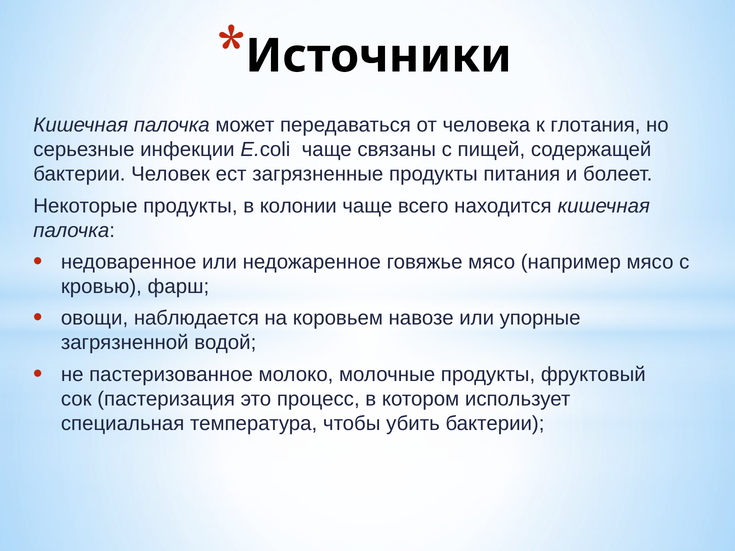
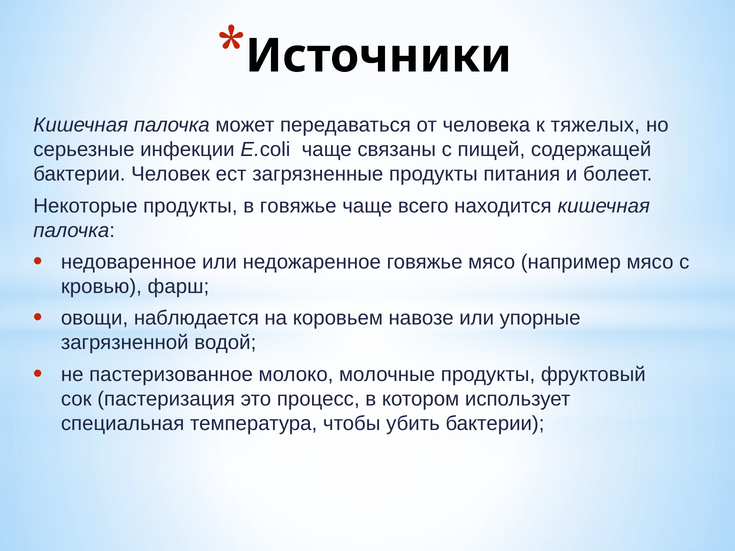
глотания: глотания -> тяжелых
в колонии: колонии -> говяжье
